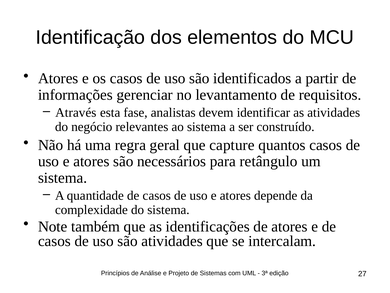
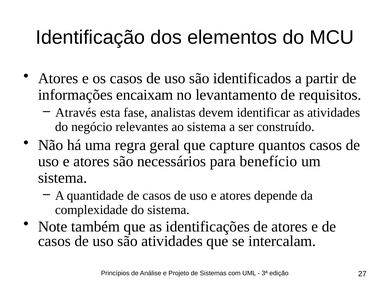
gerenciar: gerenciar -> encaixam
retângulo: retângulo -> benefício
